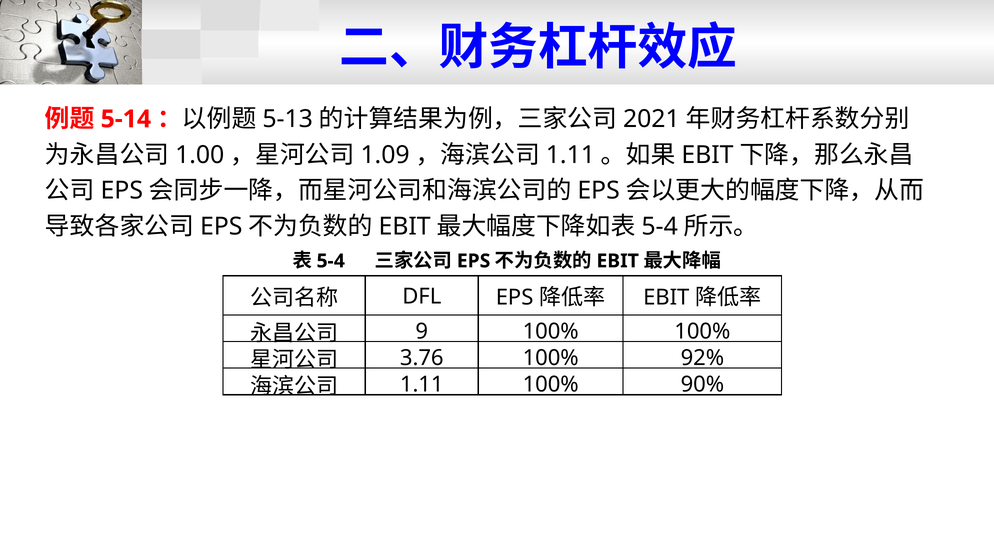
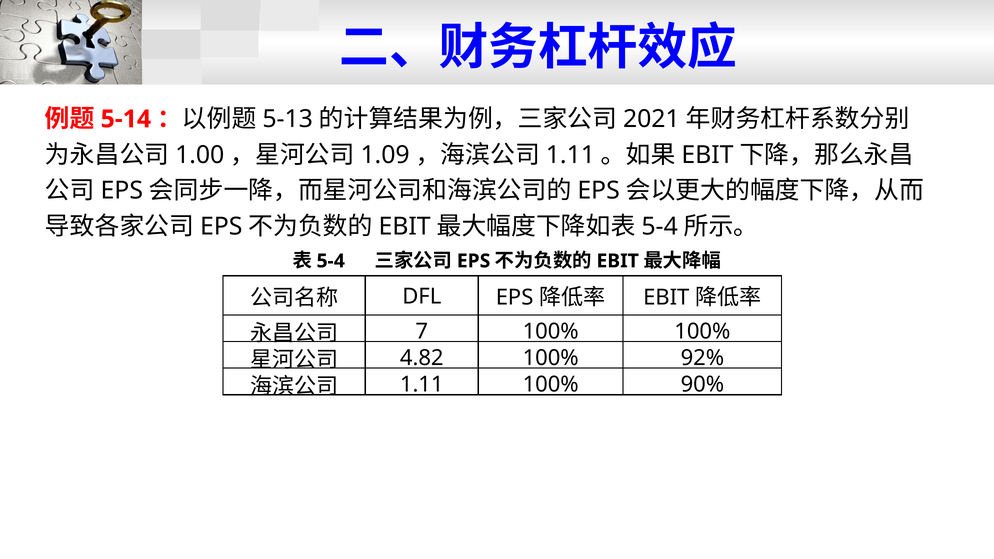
9: 9 -> 7
3.76: 3.76 -> 4.82
